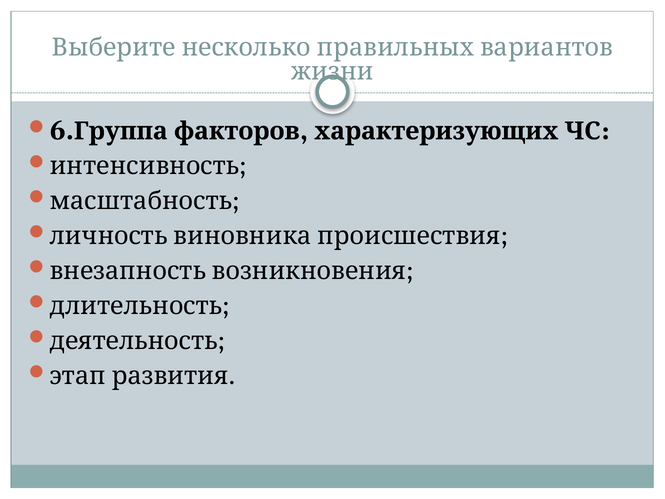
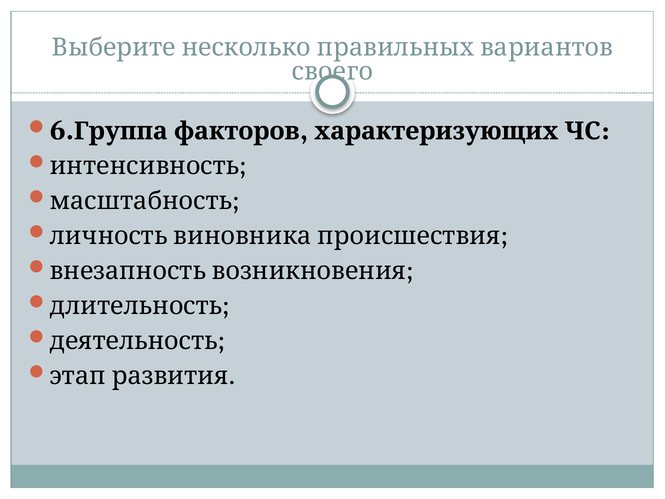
жизни: жизни -> своего
